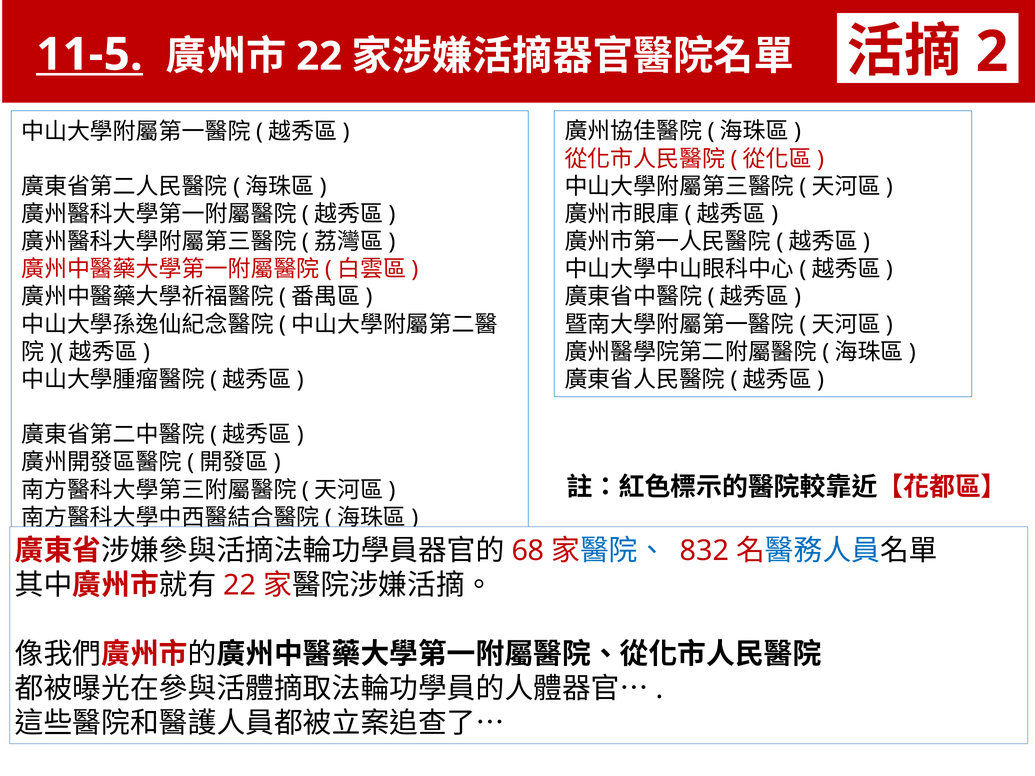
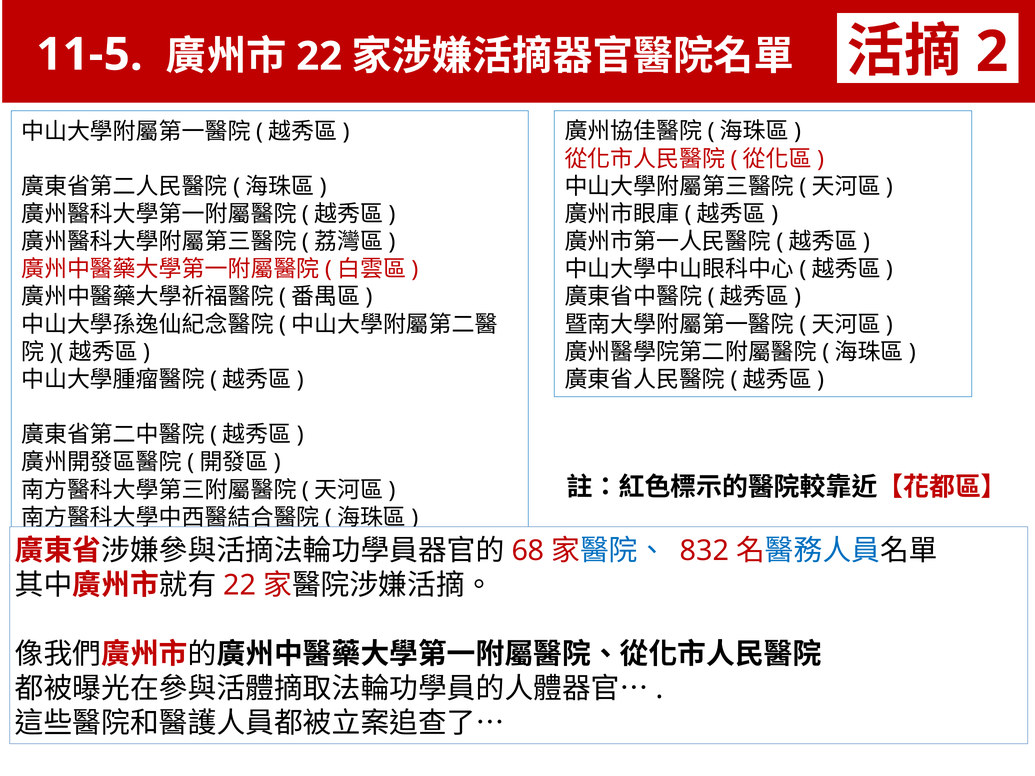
11-5 underline: present -> none
